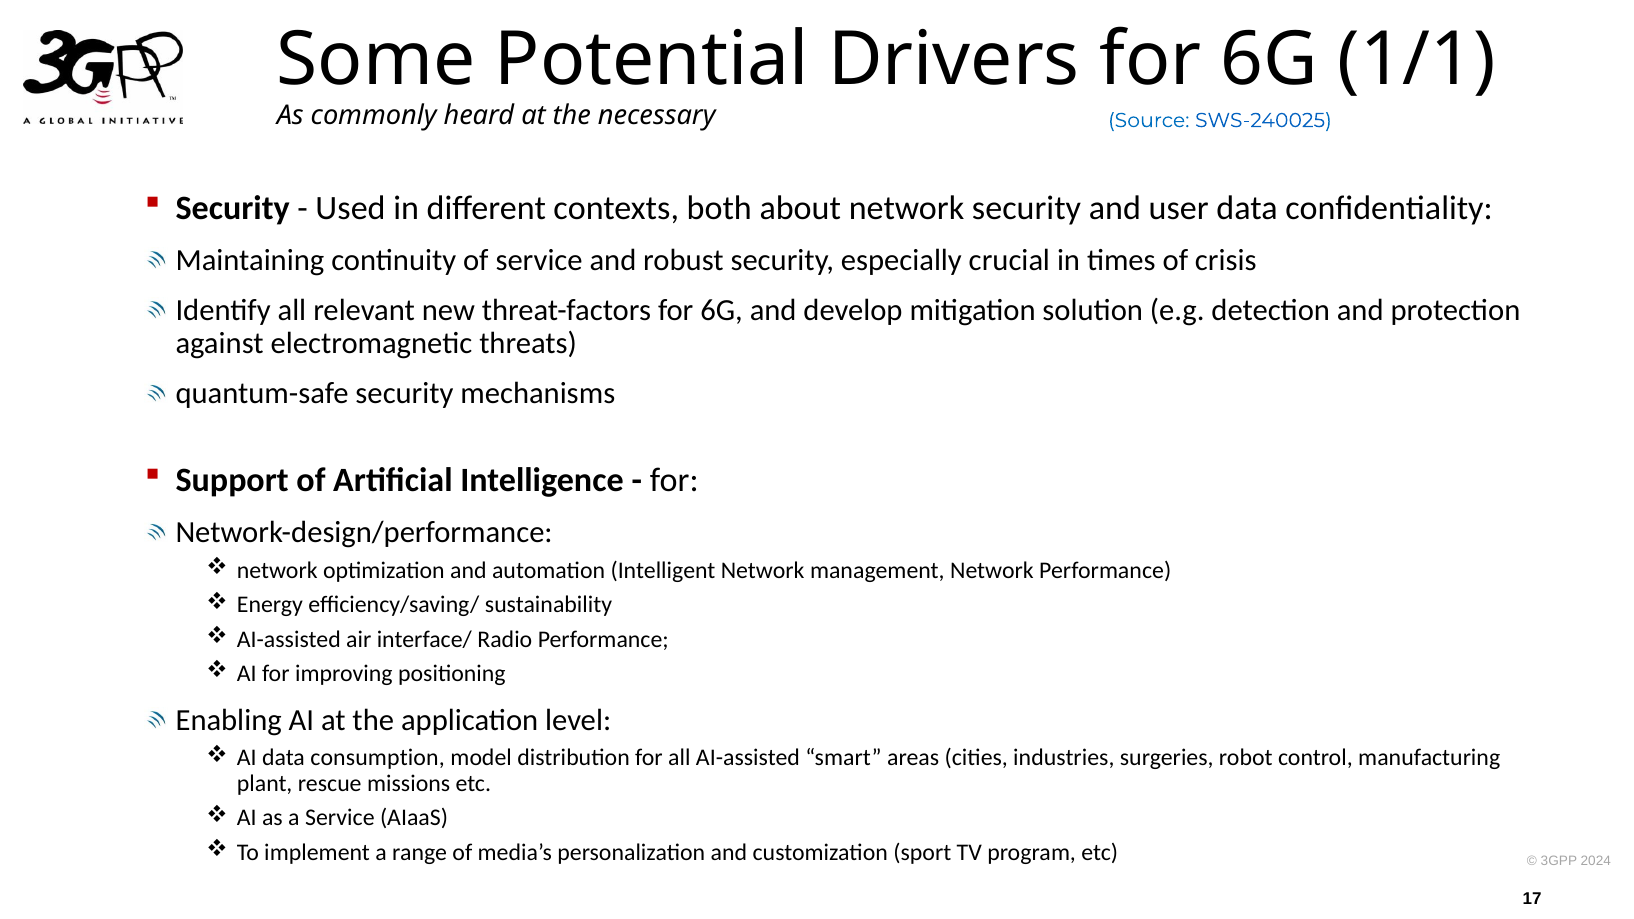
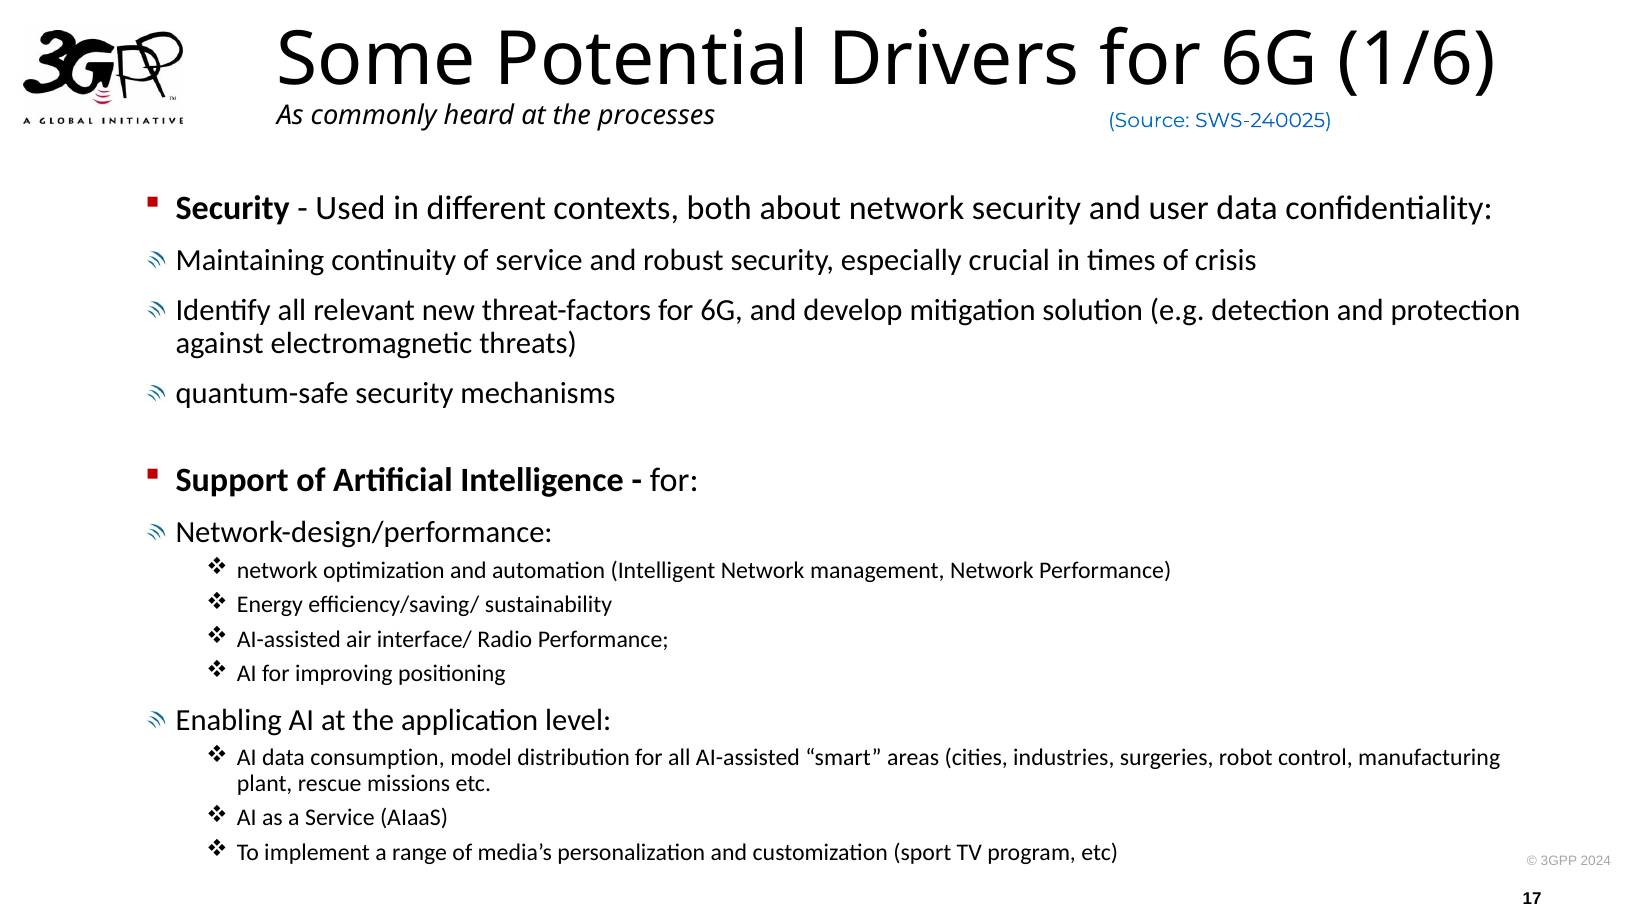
1/1: 1/1 -> 1/6
necessary: necessary -> processes
